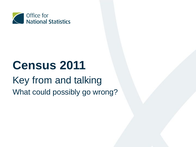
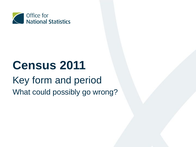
from: from -> form
talking: talking -> period
